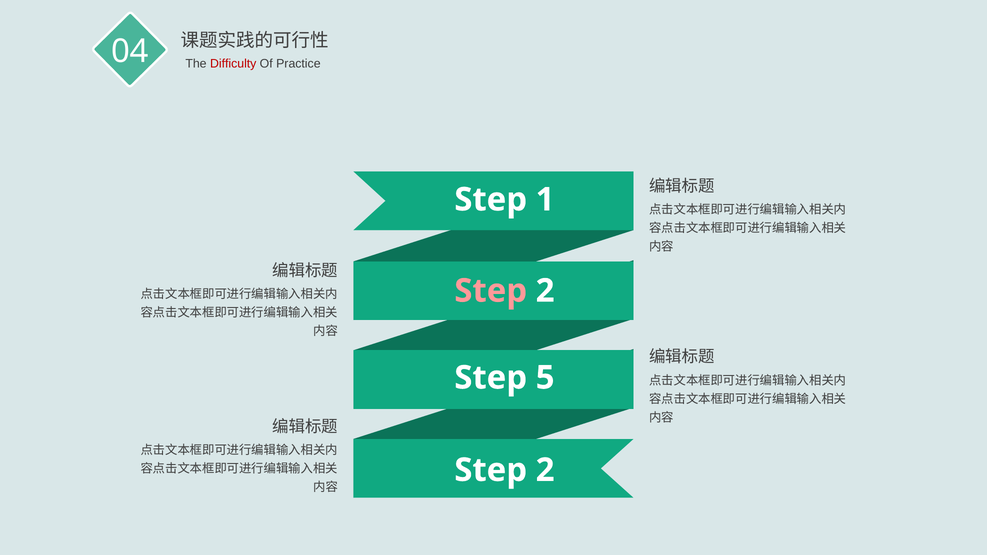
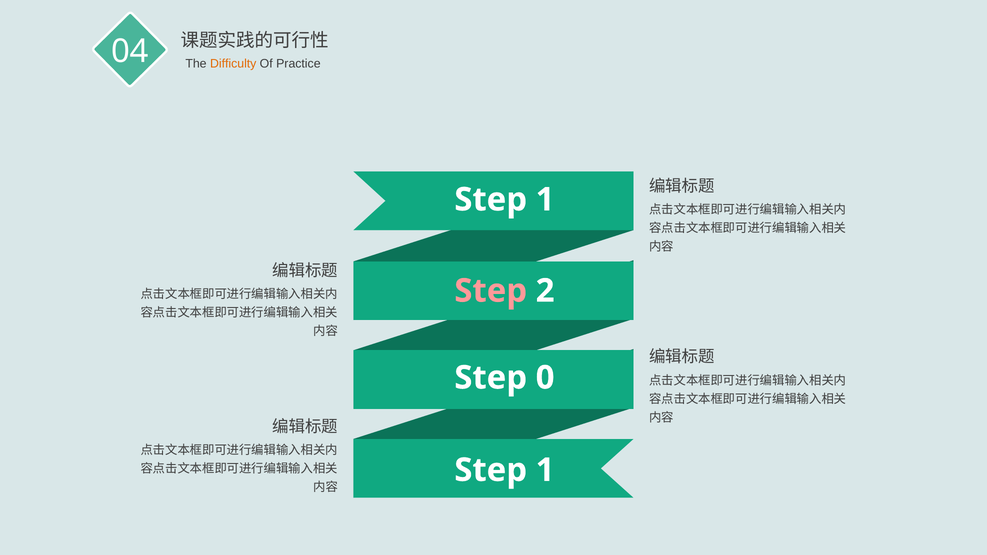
Difficulty colour: red -> orange
5: 5 -> 0
2 at (545, 470): 2 -> 1
